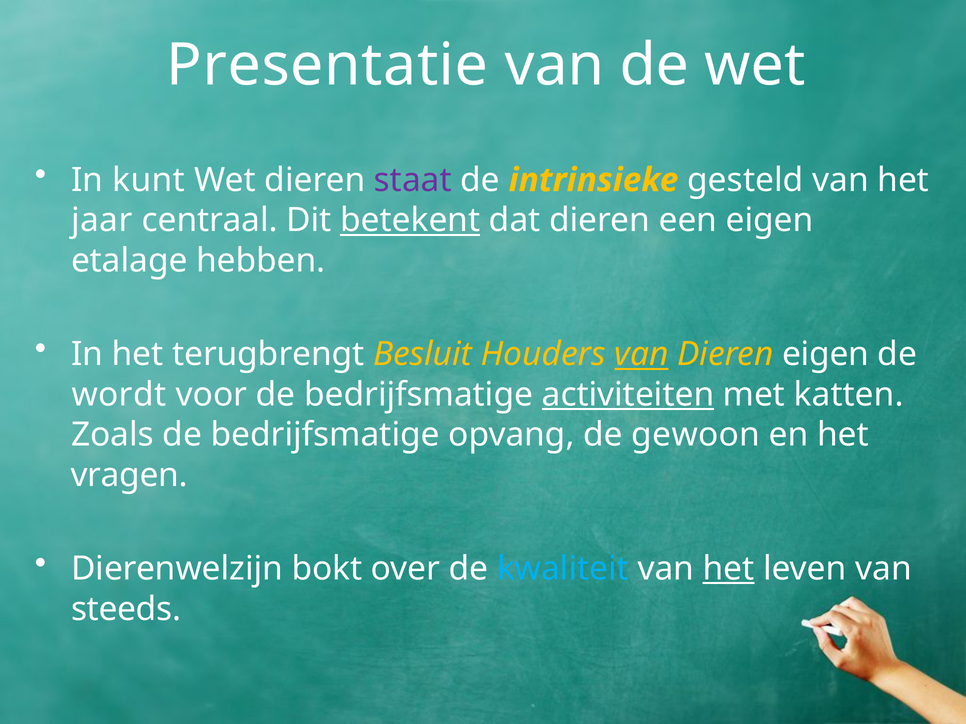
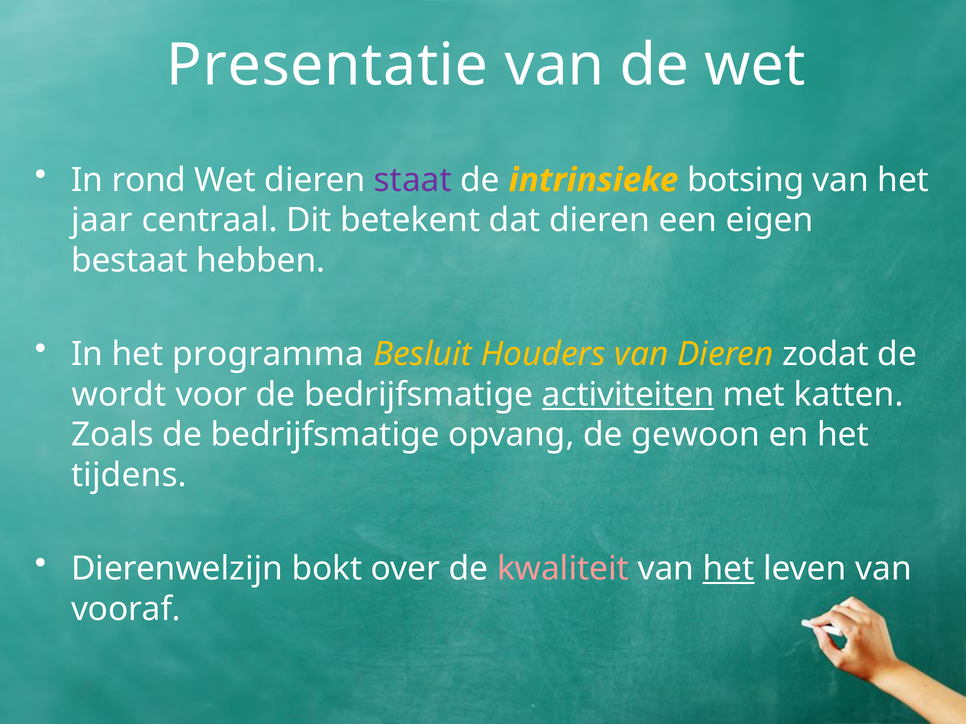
kunt: kunt -> rond
gesteld: gesteld -> botsing
betekent underline: present -> none
etalage: etalage -> bestaat
terugbrengt: terugbrengt -> programma
van at (641, 355) underline: present -> none
Dieren eigen: eigen -> zodat
vragen: vragen -> tijdens
kwaliteit colour: light blue -> pink
steeds: steeds -> vooraf
